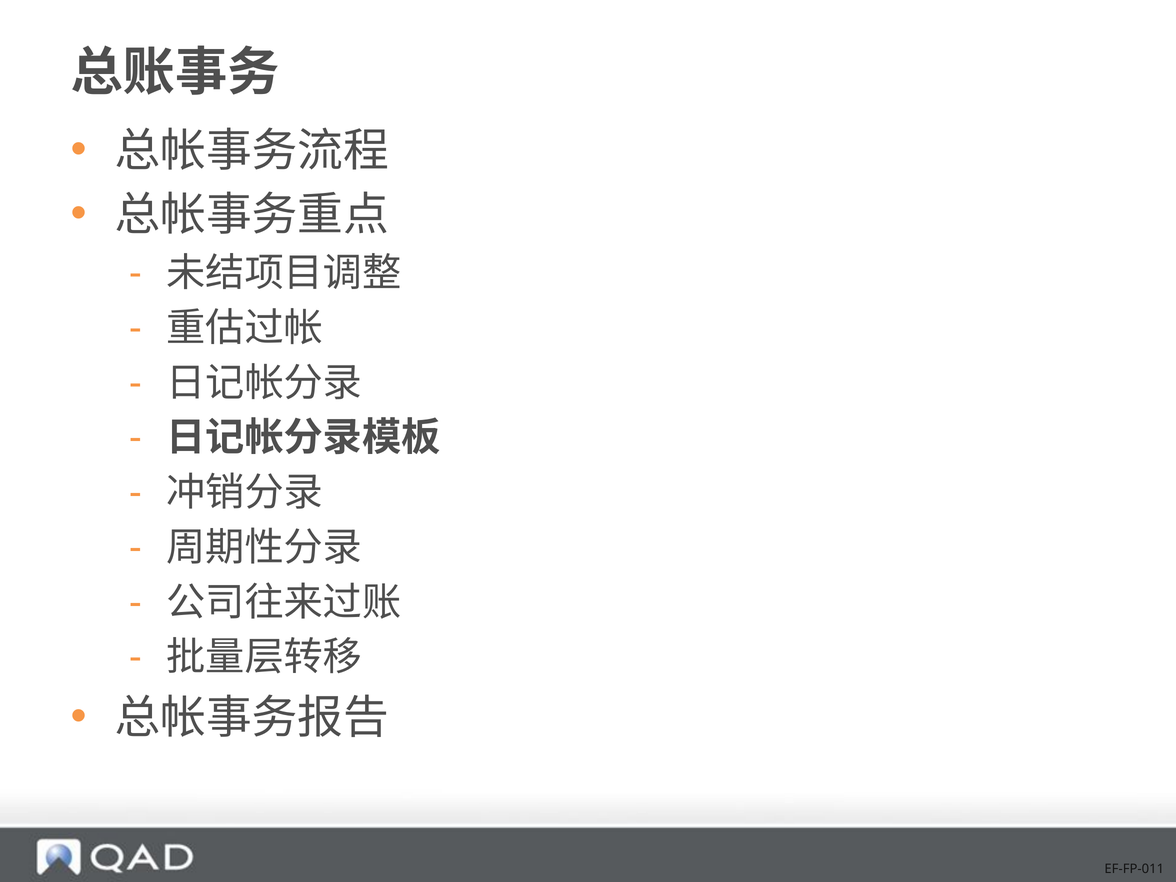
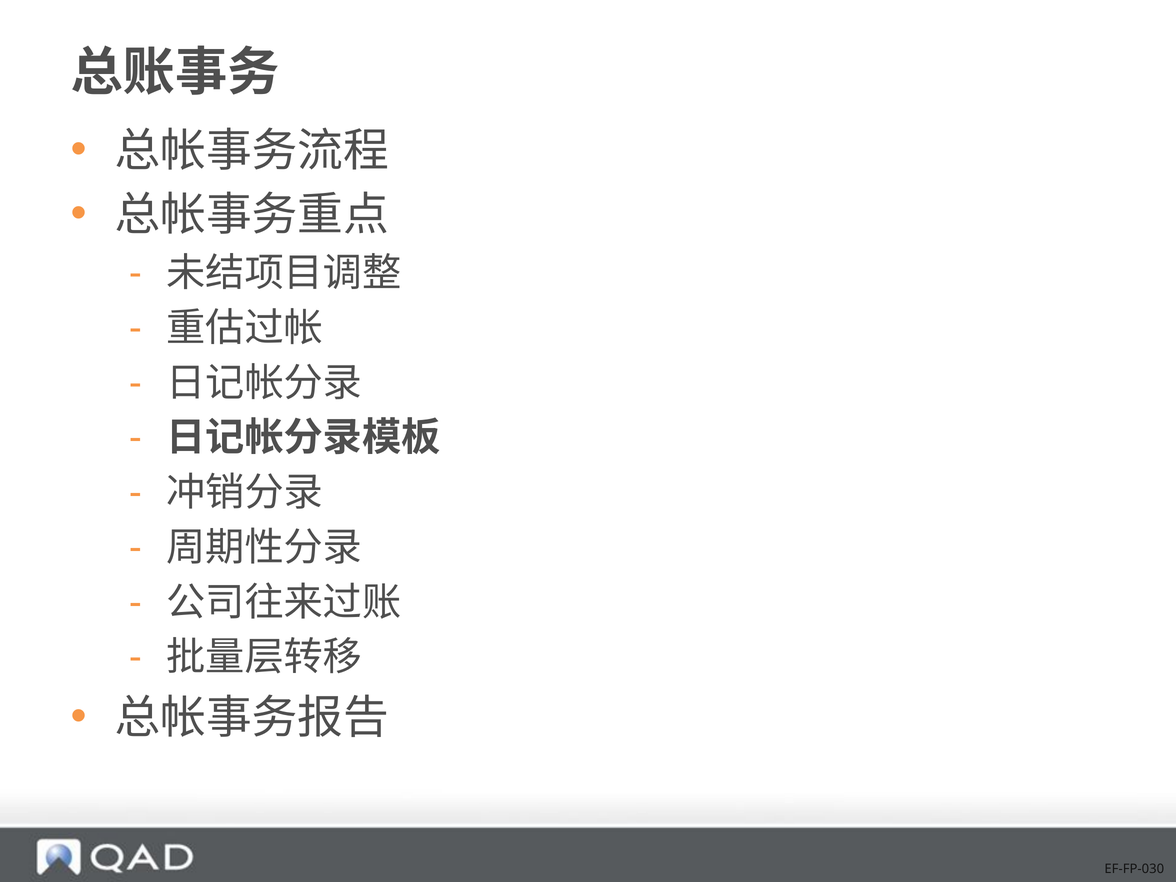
EF-FP-011: EF-FP-011 -> EF-FP-030
